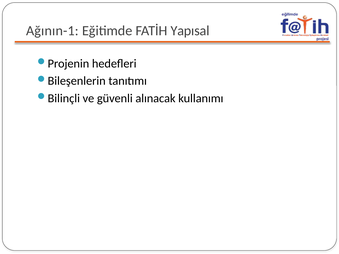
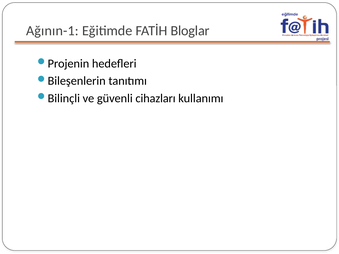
Yapısal: Yapısal -> Bloglar
alınacak: alınacak -> cihazları
